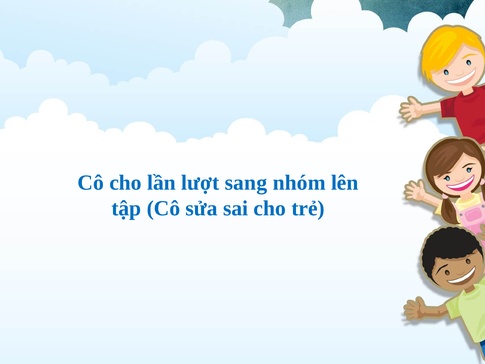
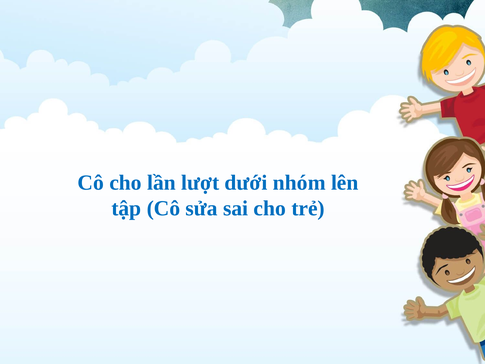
sang: sang -> dưới
